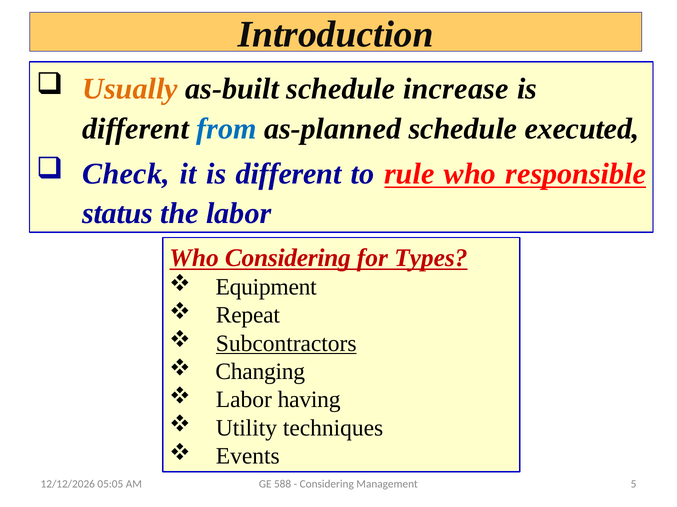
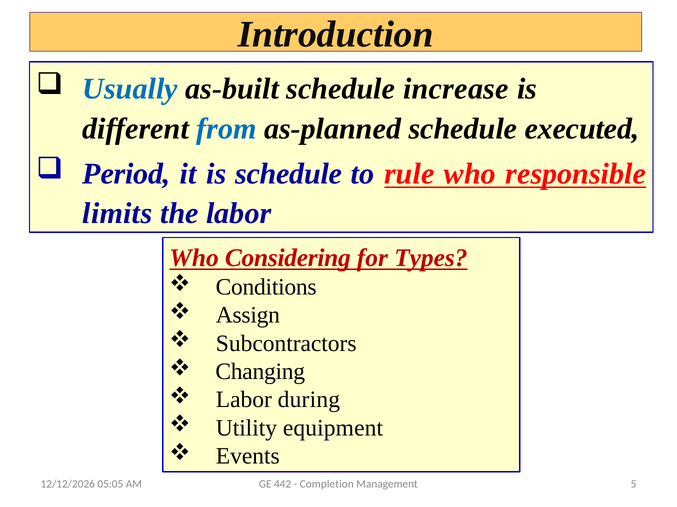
Usually colour: orange -> blue
Check: Check -> Period
it is different: different -> schedule
status: status -> limits
Equipment: Equipment -> Conditions
Repeat: Repeat -> Assign
Subcontractors underline: present -> none
having: having -> during
techniques: techniques -> equipment
588: 588 -> 442
Considering at (327, 485): Considering -> Completion
